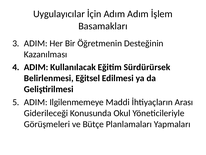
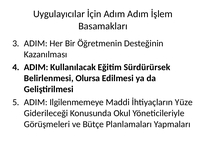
Eğitsel: Eğitsel -> Olursa
Arası: Arası -> Yüze
